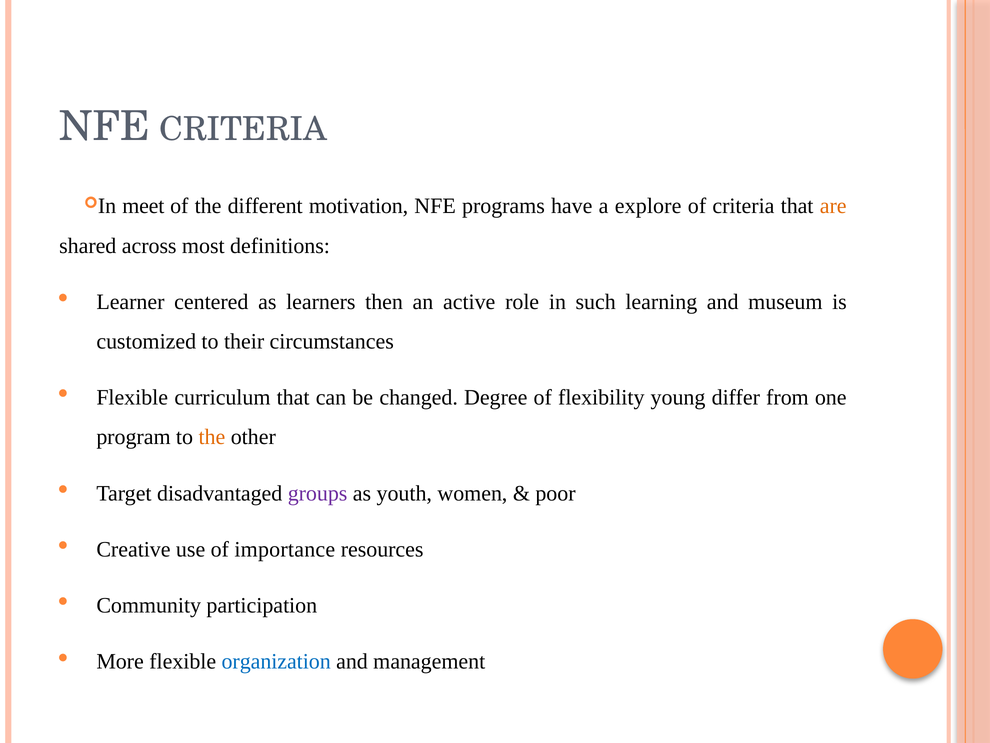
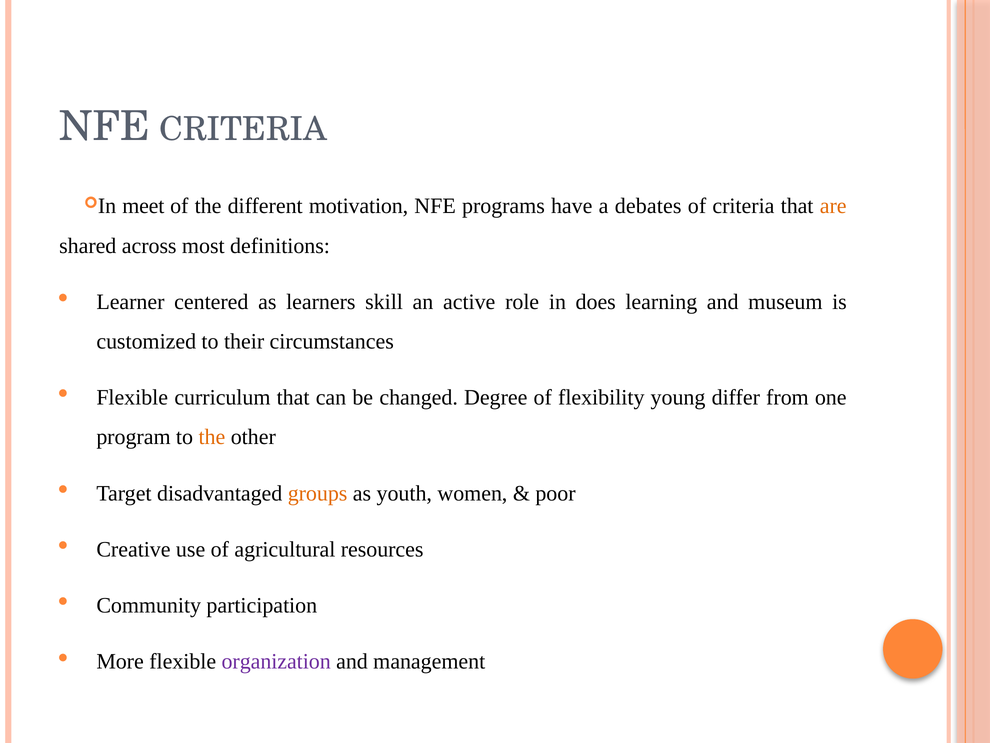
explore: explore -> debates
then: then -> skill
such: such -> does
groups colour: purple -> orange
importance: importance -> agricultural
organization colour: blue -> purple
